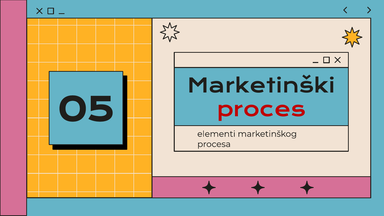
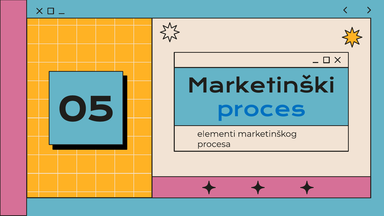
proces colour: red -> blue
